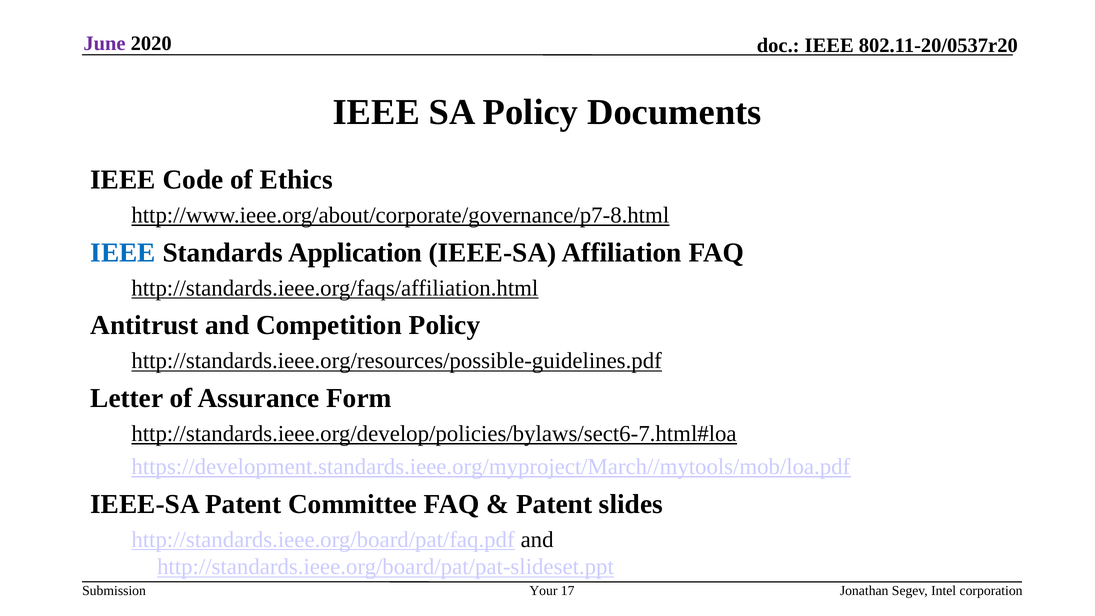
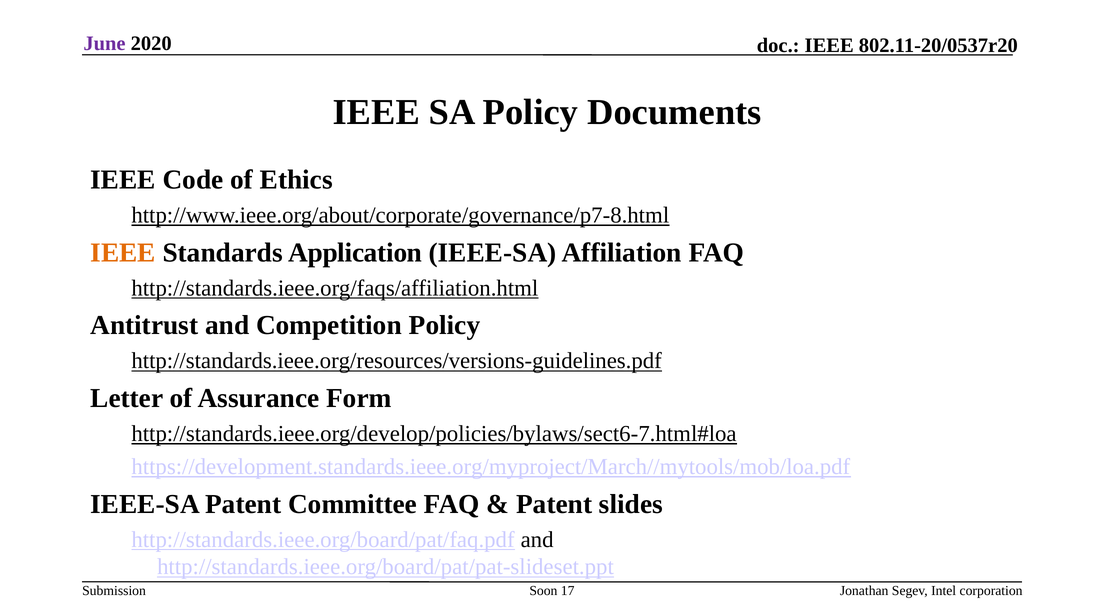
IEEE at (123, 253) colour: blue -> orange
http://standards.ieee.org/resources/possible-guidelines.pdf: http://standards.ieee.org/resources/possible-guidelines.pdf -> http://standards.ieee.org/resources/versions-guidelines.pdf
Your: Your -> Soon
